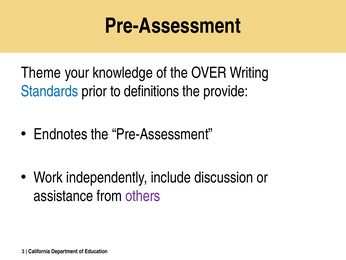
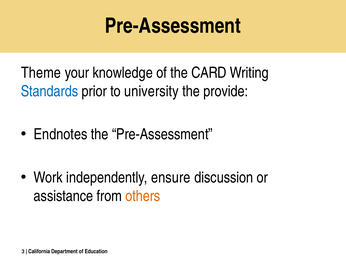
OVER: OVER -> CARD
definitions: definitions -> university
include: include -> ensure
others colour: purple -> orange
